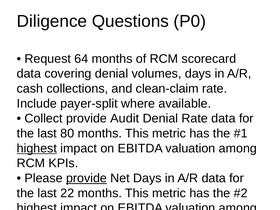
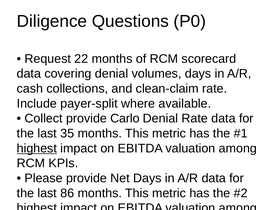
64: 64 -> 22
Audit: Audit -> Carlo
80: 80 -> 35
provide at (86, 178) underline: present -> none
22: 22 -> 86
